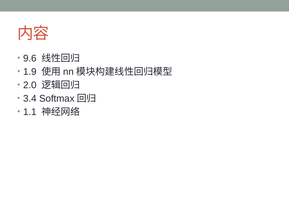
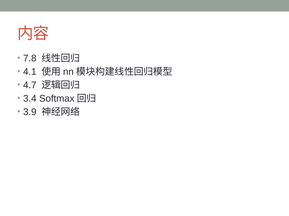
9.6: 9.6 -> 7.8
1.9: 1.9 -> 4.1
2.0: 2.0 -> 4.7
1.1: 1.1 -> 3.9
